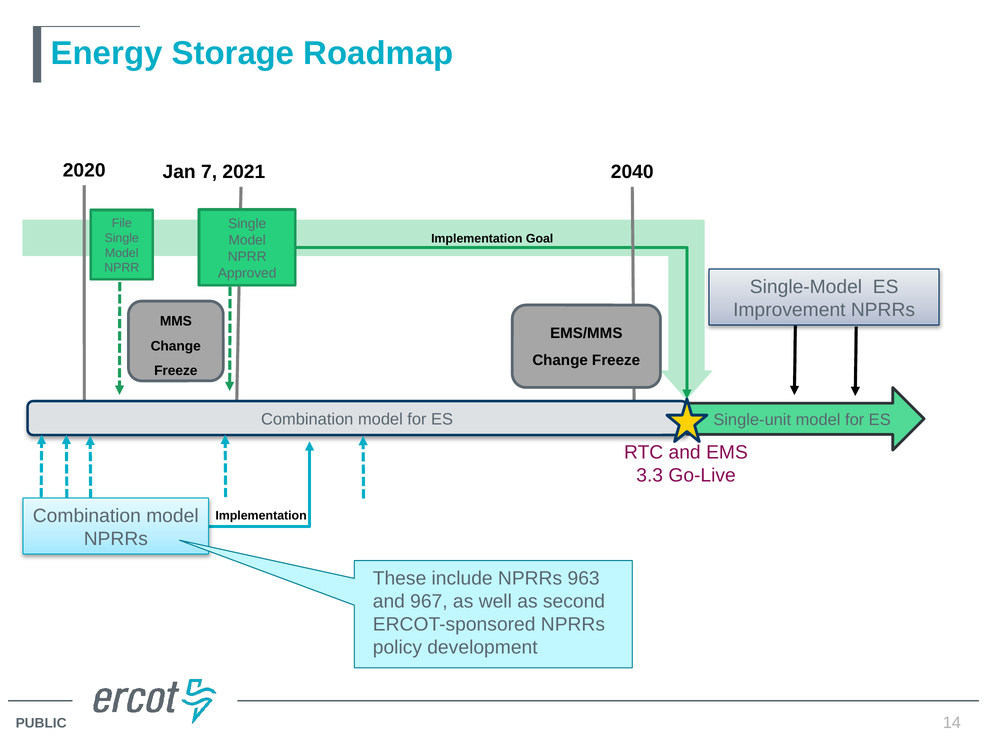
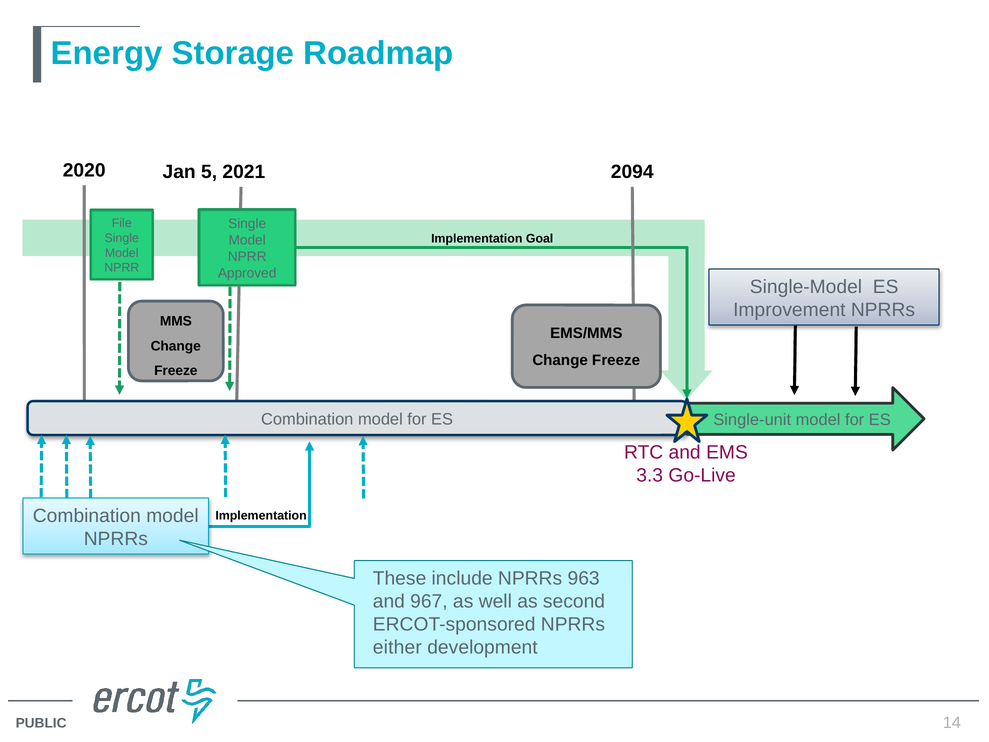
7: 7 -> 5
2040: 2040 -> 2094
policy: policy -> either
